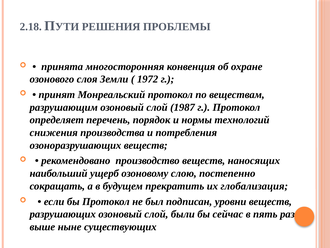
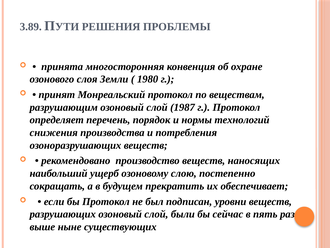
2.18: 2.18 -> 3.89
1972: 1972 -> 1980
глобализация: глобализация -> обеспечивает
